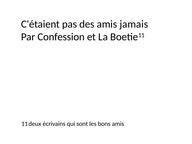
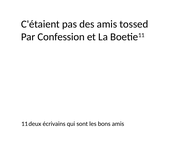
jamais: jamais -> tossed
